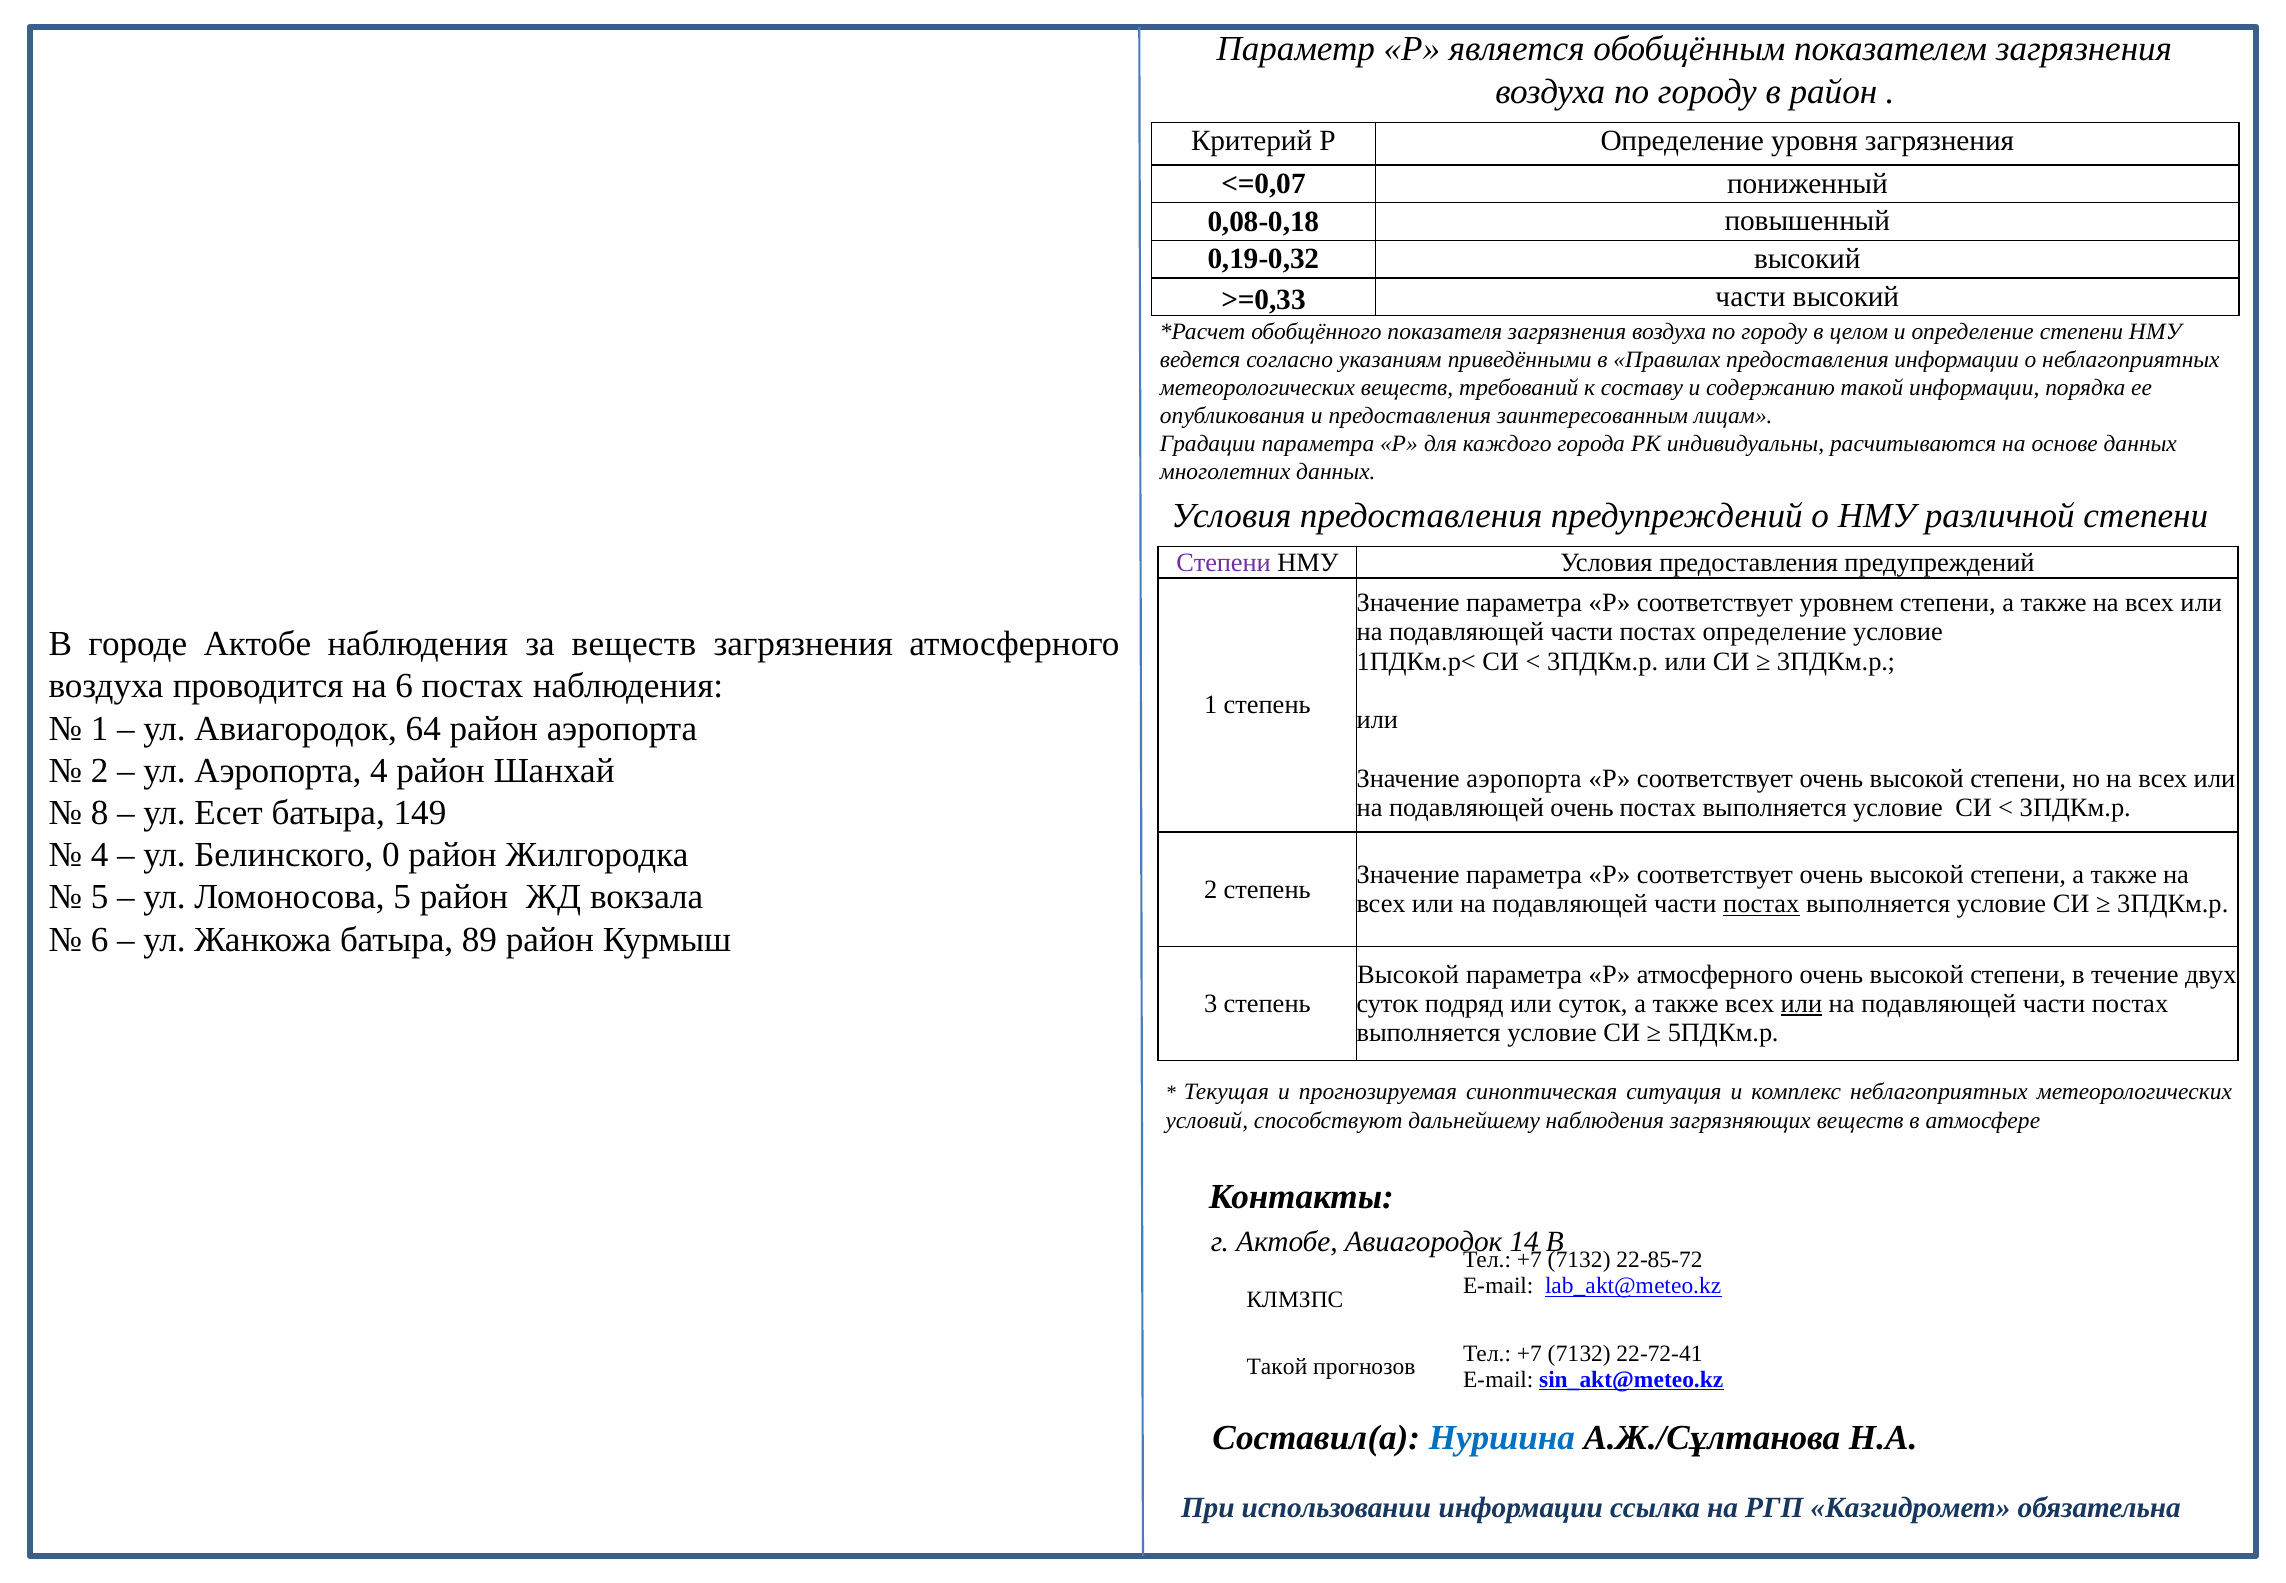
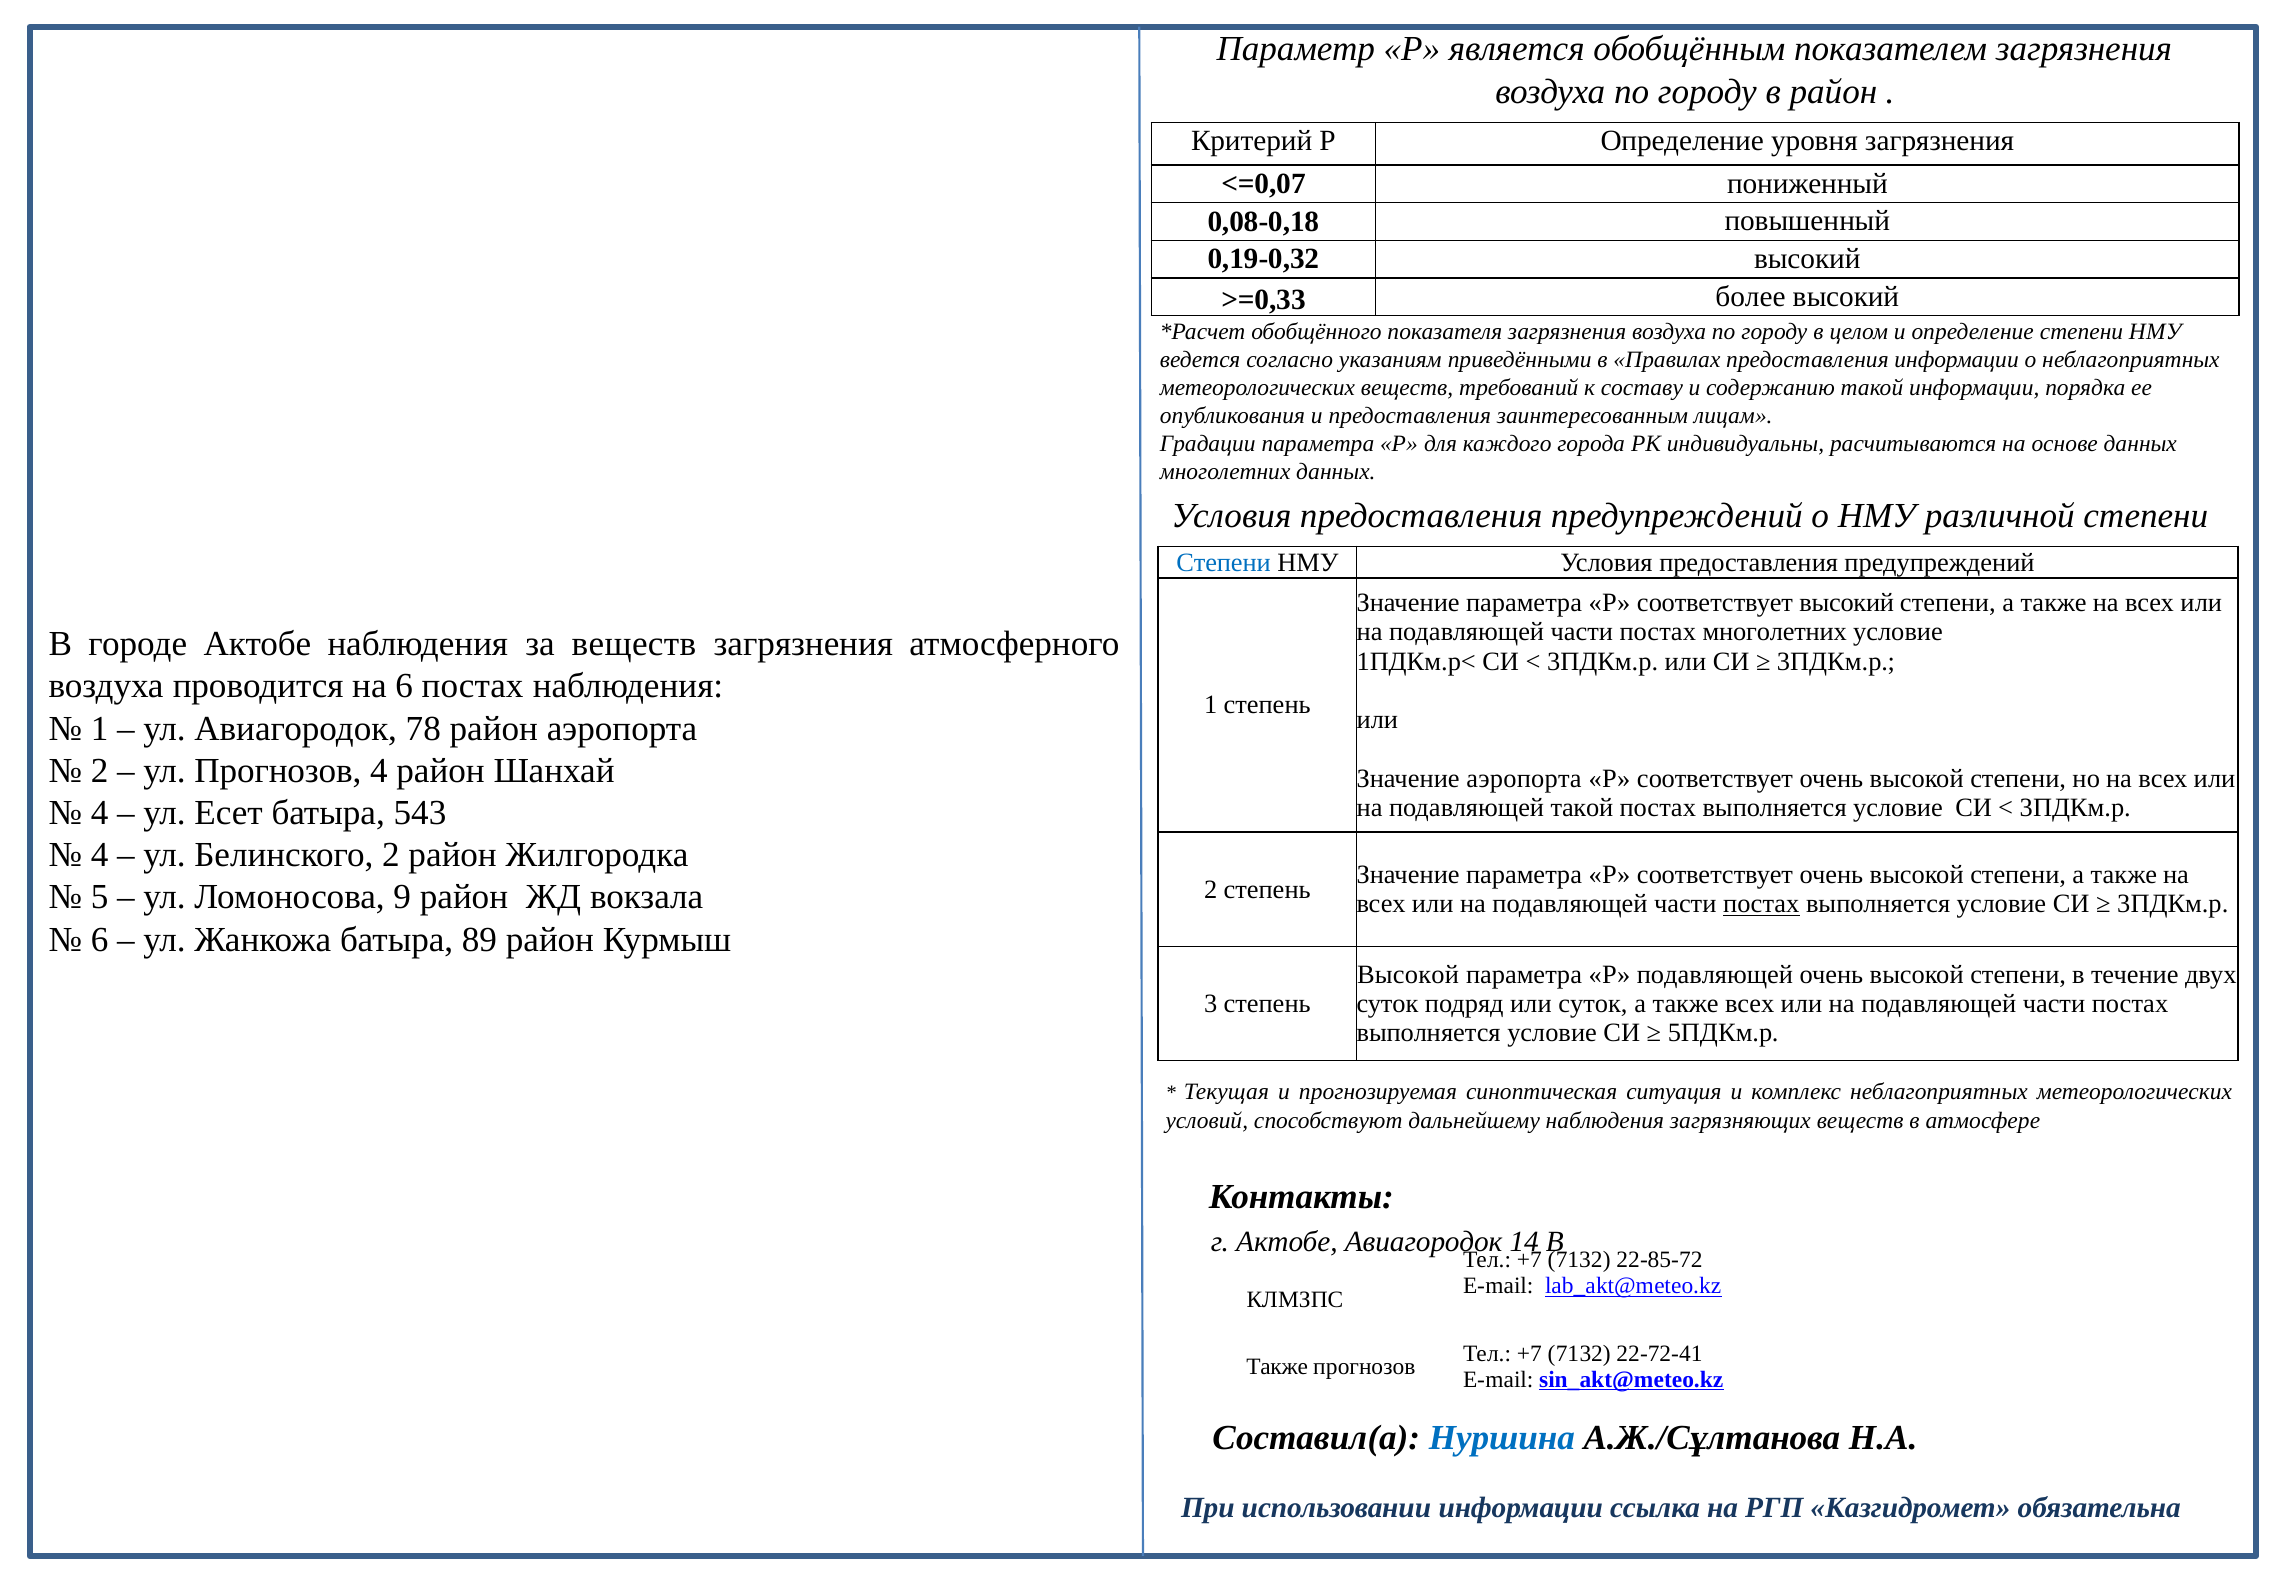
>=0,33 части: части -> более
Степени at (1224, 562) colour: purple -> blue
соответствует уровнем: уровнем -> высокий
постах определение: определение -> многолетних
64: 64 -> 78
ул Аэропорта: Аэропорта -> Прогнозов
подавляющей очень: очень -> такой
8 at (100, 813): 8 -> 4
149: 149 -> 543
Белинского 0: 0 -> 2
Ломоносова 5: 5 -> 9
Р атмосферного: атмосферного -> подавляющей
или at (1801, 1004) underline: present -> none
Такой at (1277, 1366): Такой -> Также
